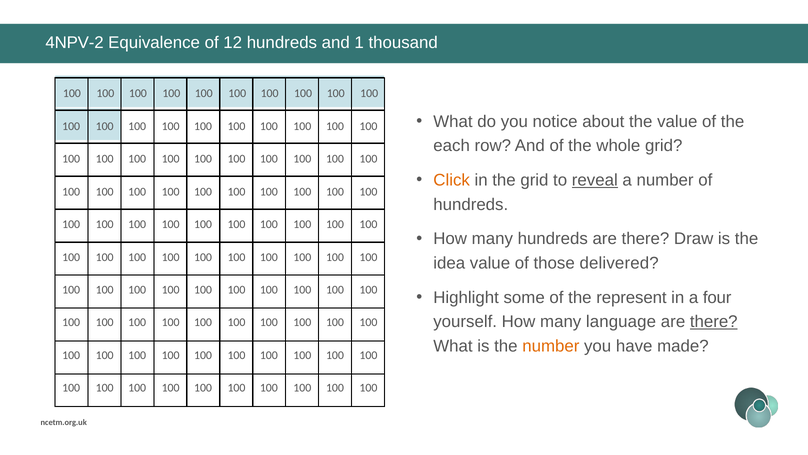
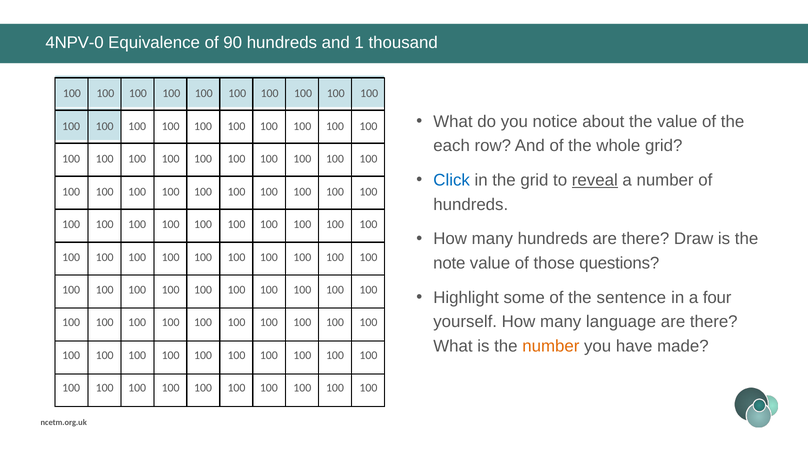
4NPV-2: 4NPV-2 -> 4NPV-0
12: 12 -> 90
Click colour: orange -> blue
idea: idea -> note
delivered: delivered -> questions
represent: represent -> sentence
there at (714, 321) underline: present -> none
